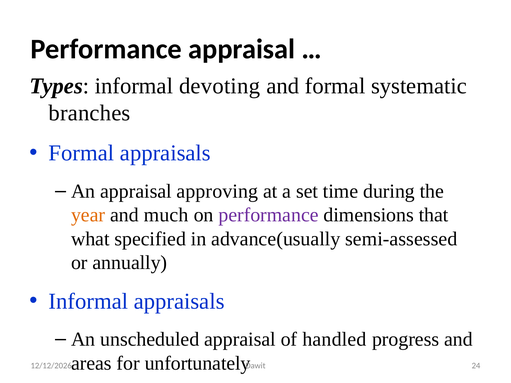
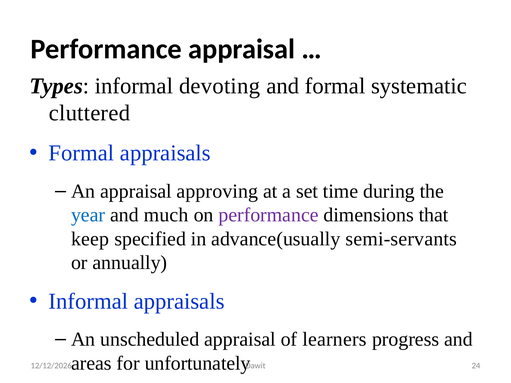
branches: branches -> cluttered
year colour: orange -> blue
what: what -> keep
semi-assessed: semi-assessed -> semi-servants
handled: handled -> learners
